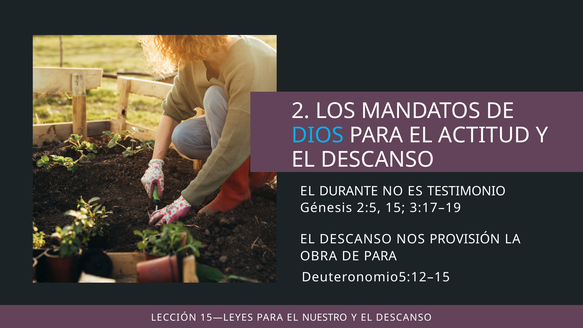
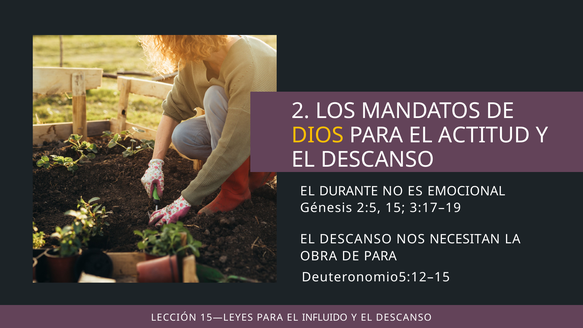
DIOS colour: light blue -> yellow
TESTIMONIO: TESTIMONIO -> EMOCIONAL
PROVISIÓN: PROVISIÓN -> NECESITAN
NUESTRO: NUESTRO -> INFLUIDO
